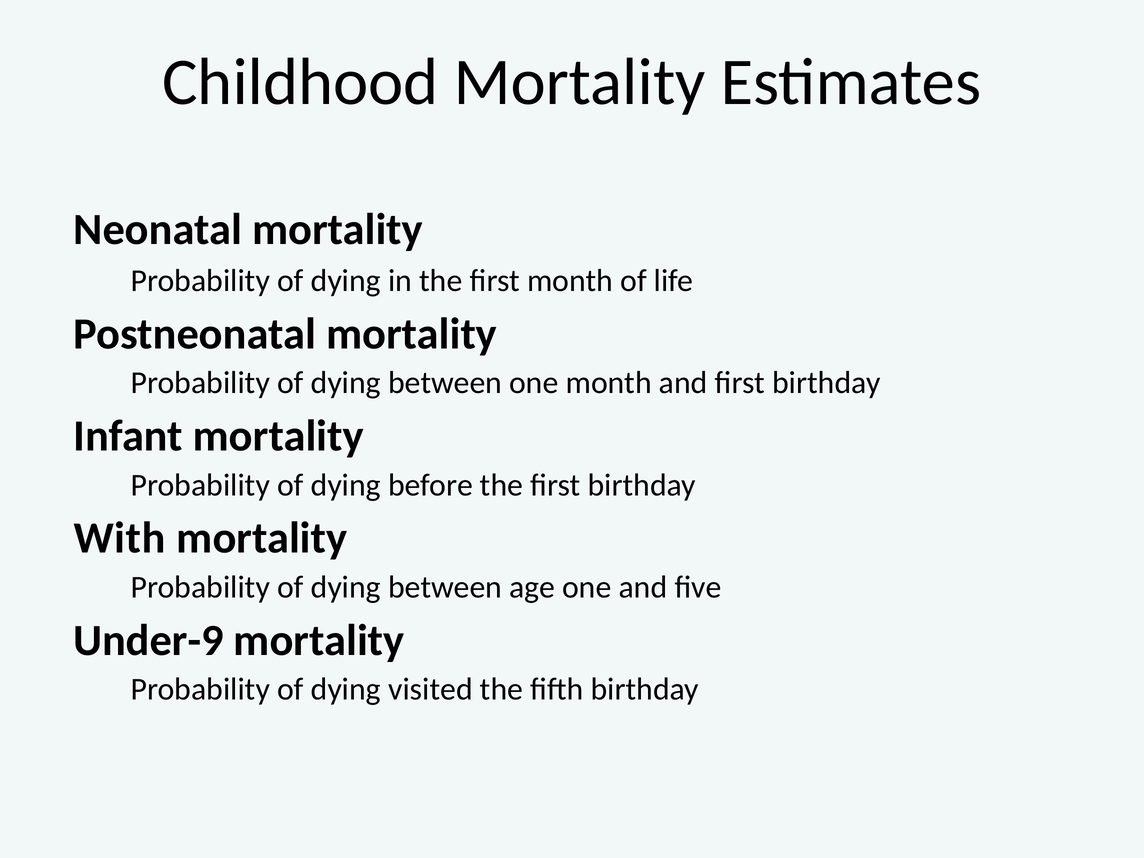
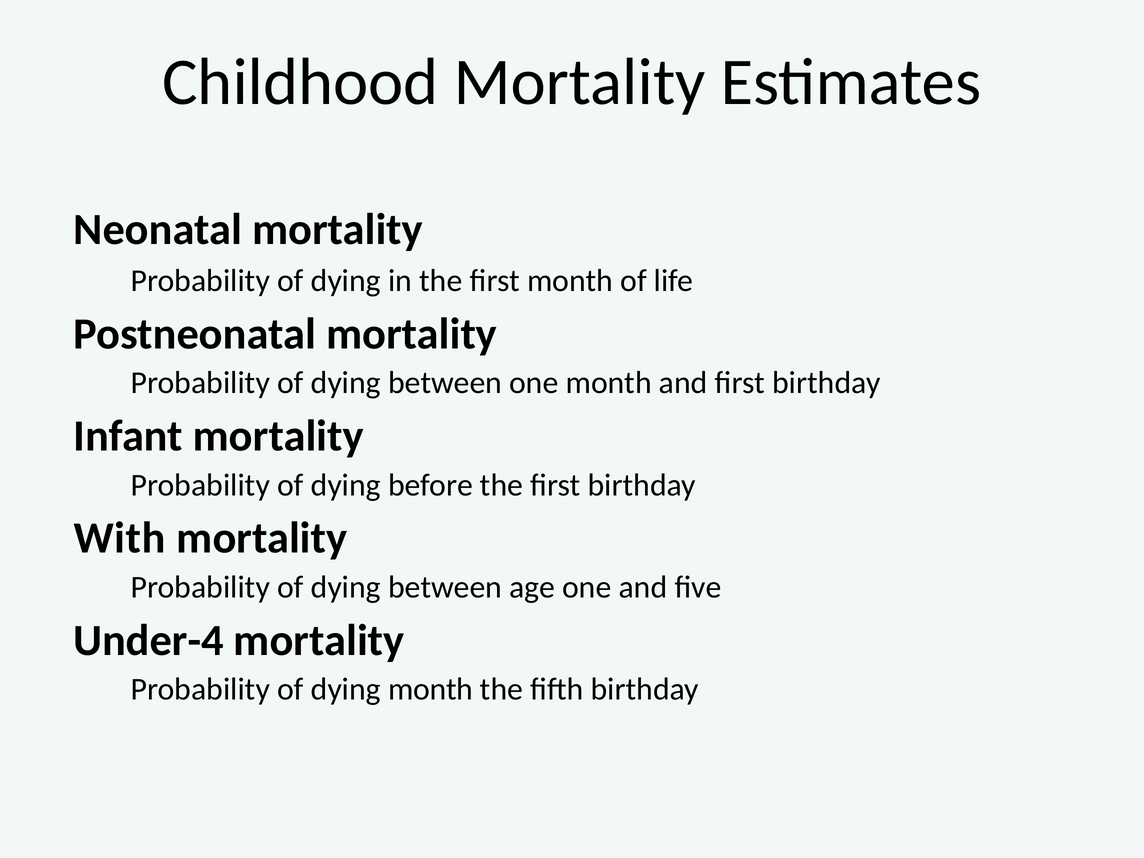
Under-9: Under-9 -> Under-4
dying visited: visited -> month
